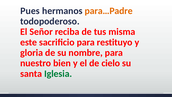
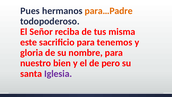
restituyo: restituyo -> tenemos
cielo: cielo -> pero
Iglesia colour: green -> purple
